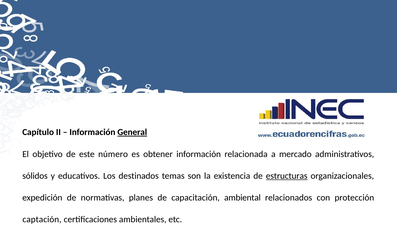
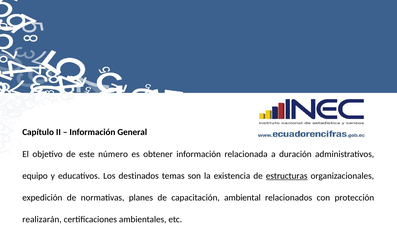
General underline: present -> none
mercado: mercado -> duración
sólidos: sólidos -> equipo
captación: captación -> realizarán
